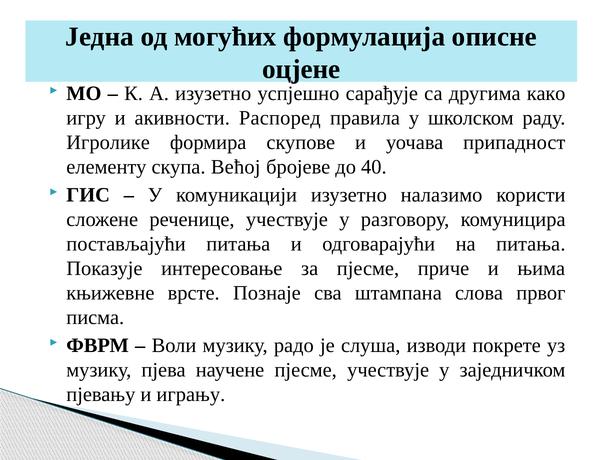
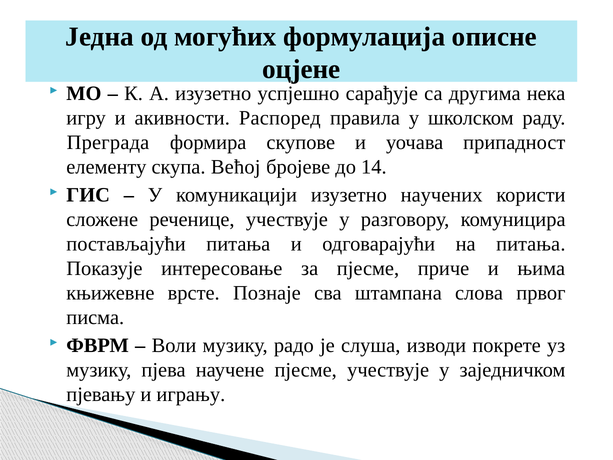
како: како -> нека
Игролике: Игролике -> Преграда
40: 40 -> 14
налазимо: налазимо -> научених
